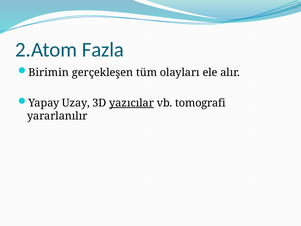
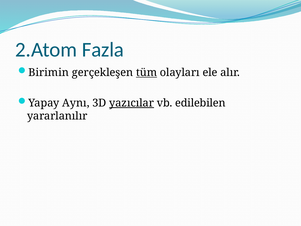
tüm underline: none -> present
Uzay: Uzay -> Aynı
tomografi: tomografi -> edilebilen
